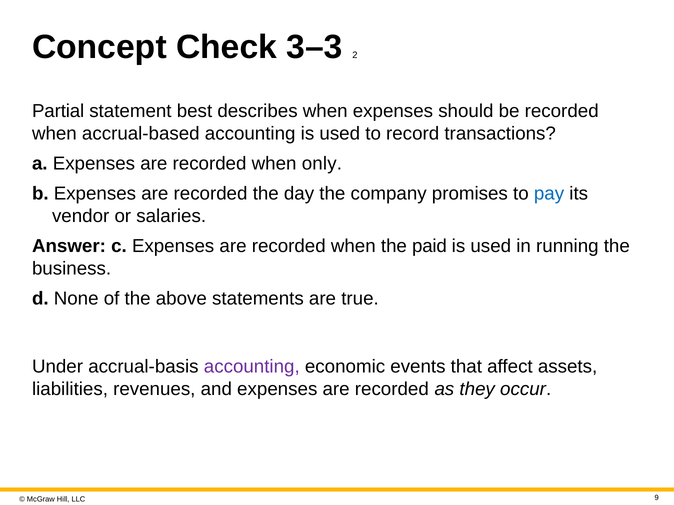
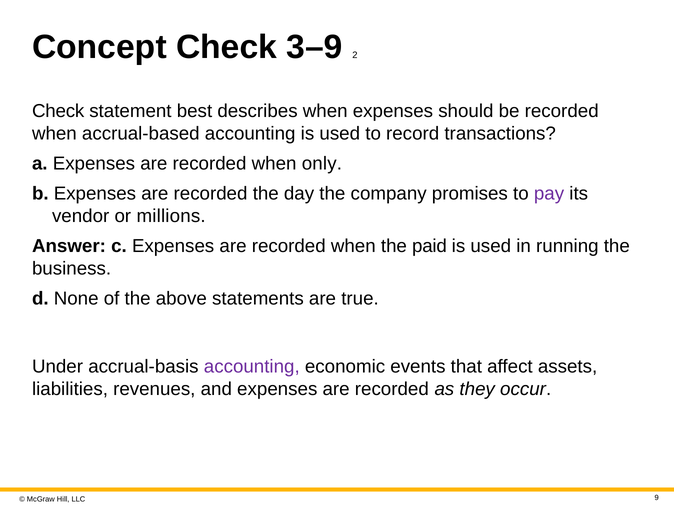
3–3: 3–3 -> 3–9
Partial at (58, 111): Partial -> Check
pay colour: blue -> purple
salaries: salaries -> millions
